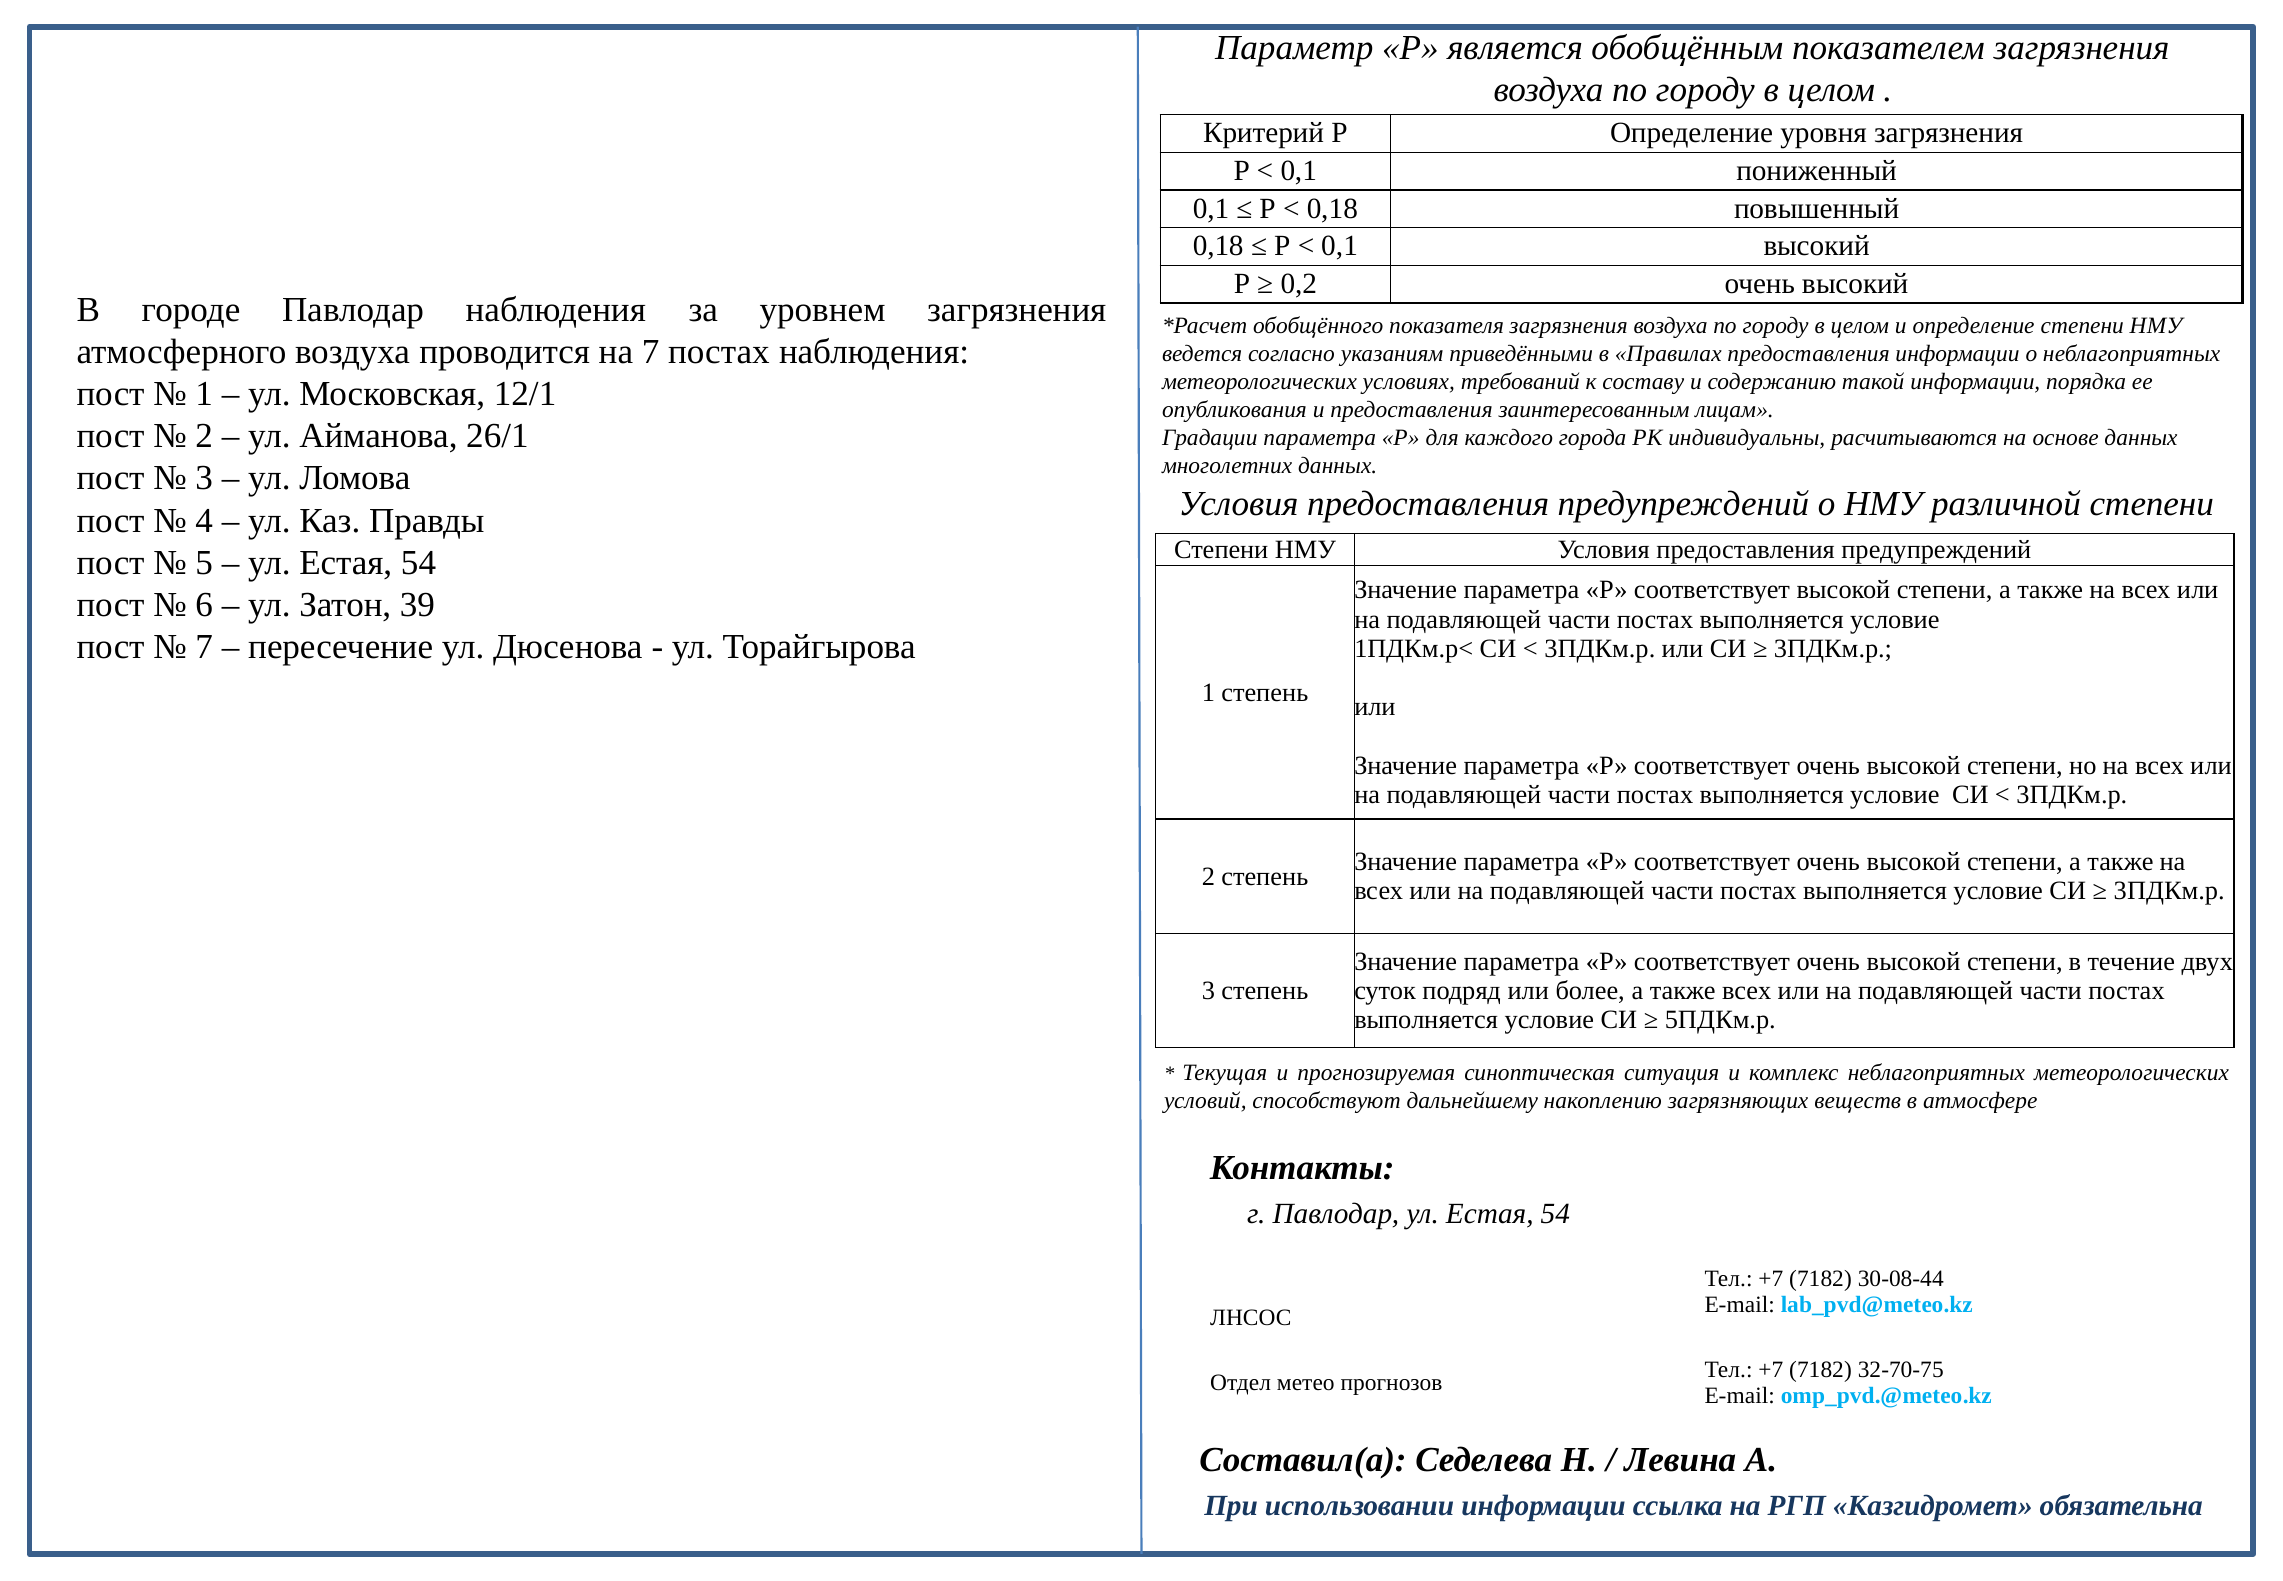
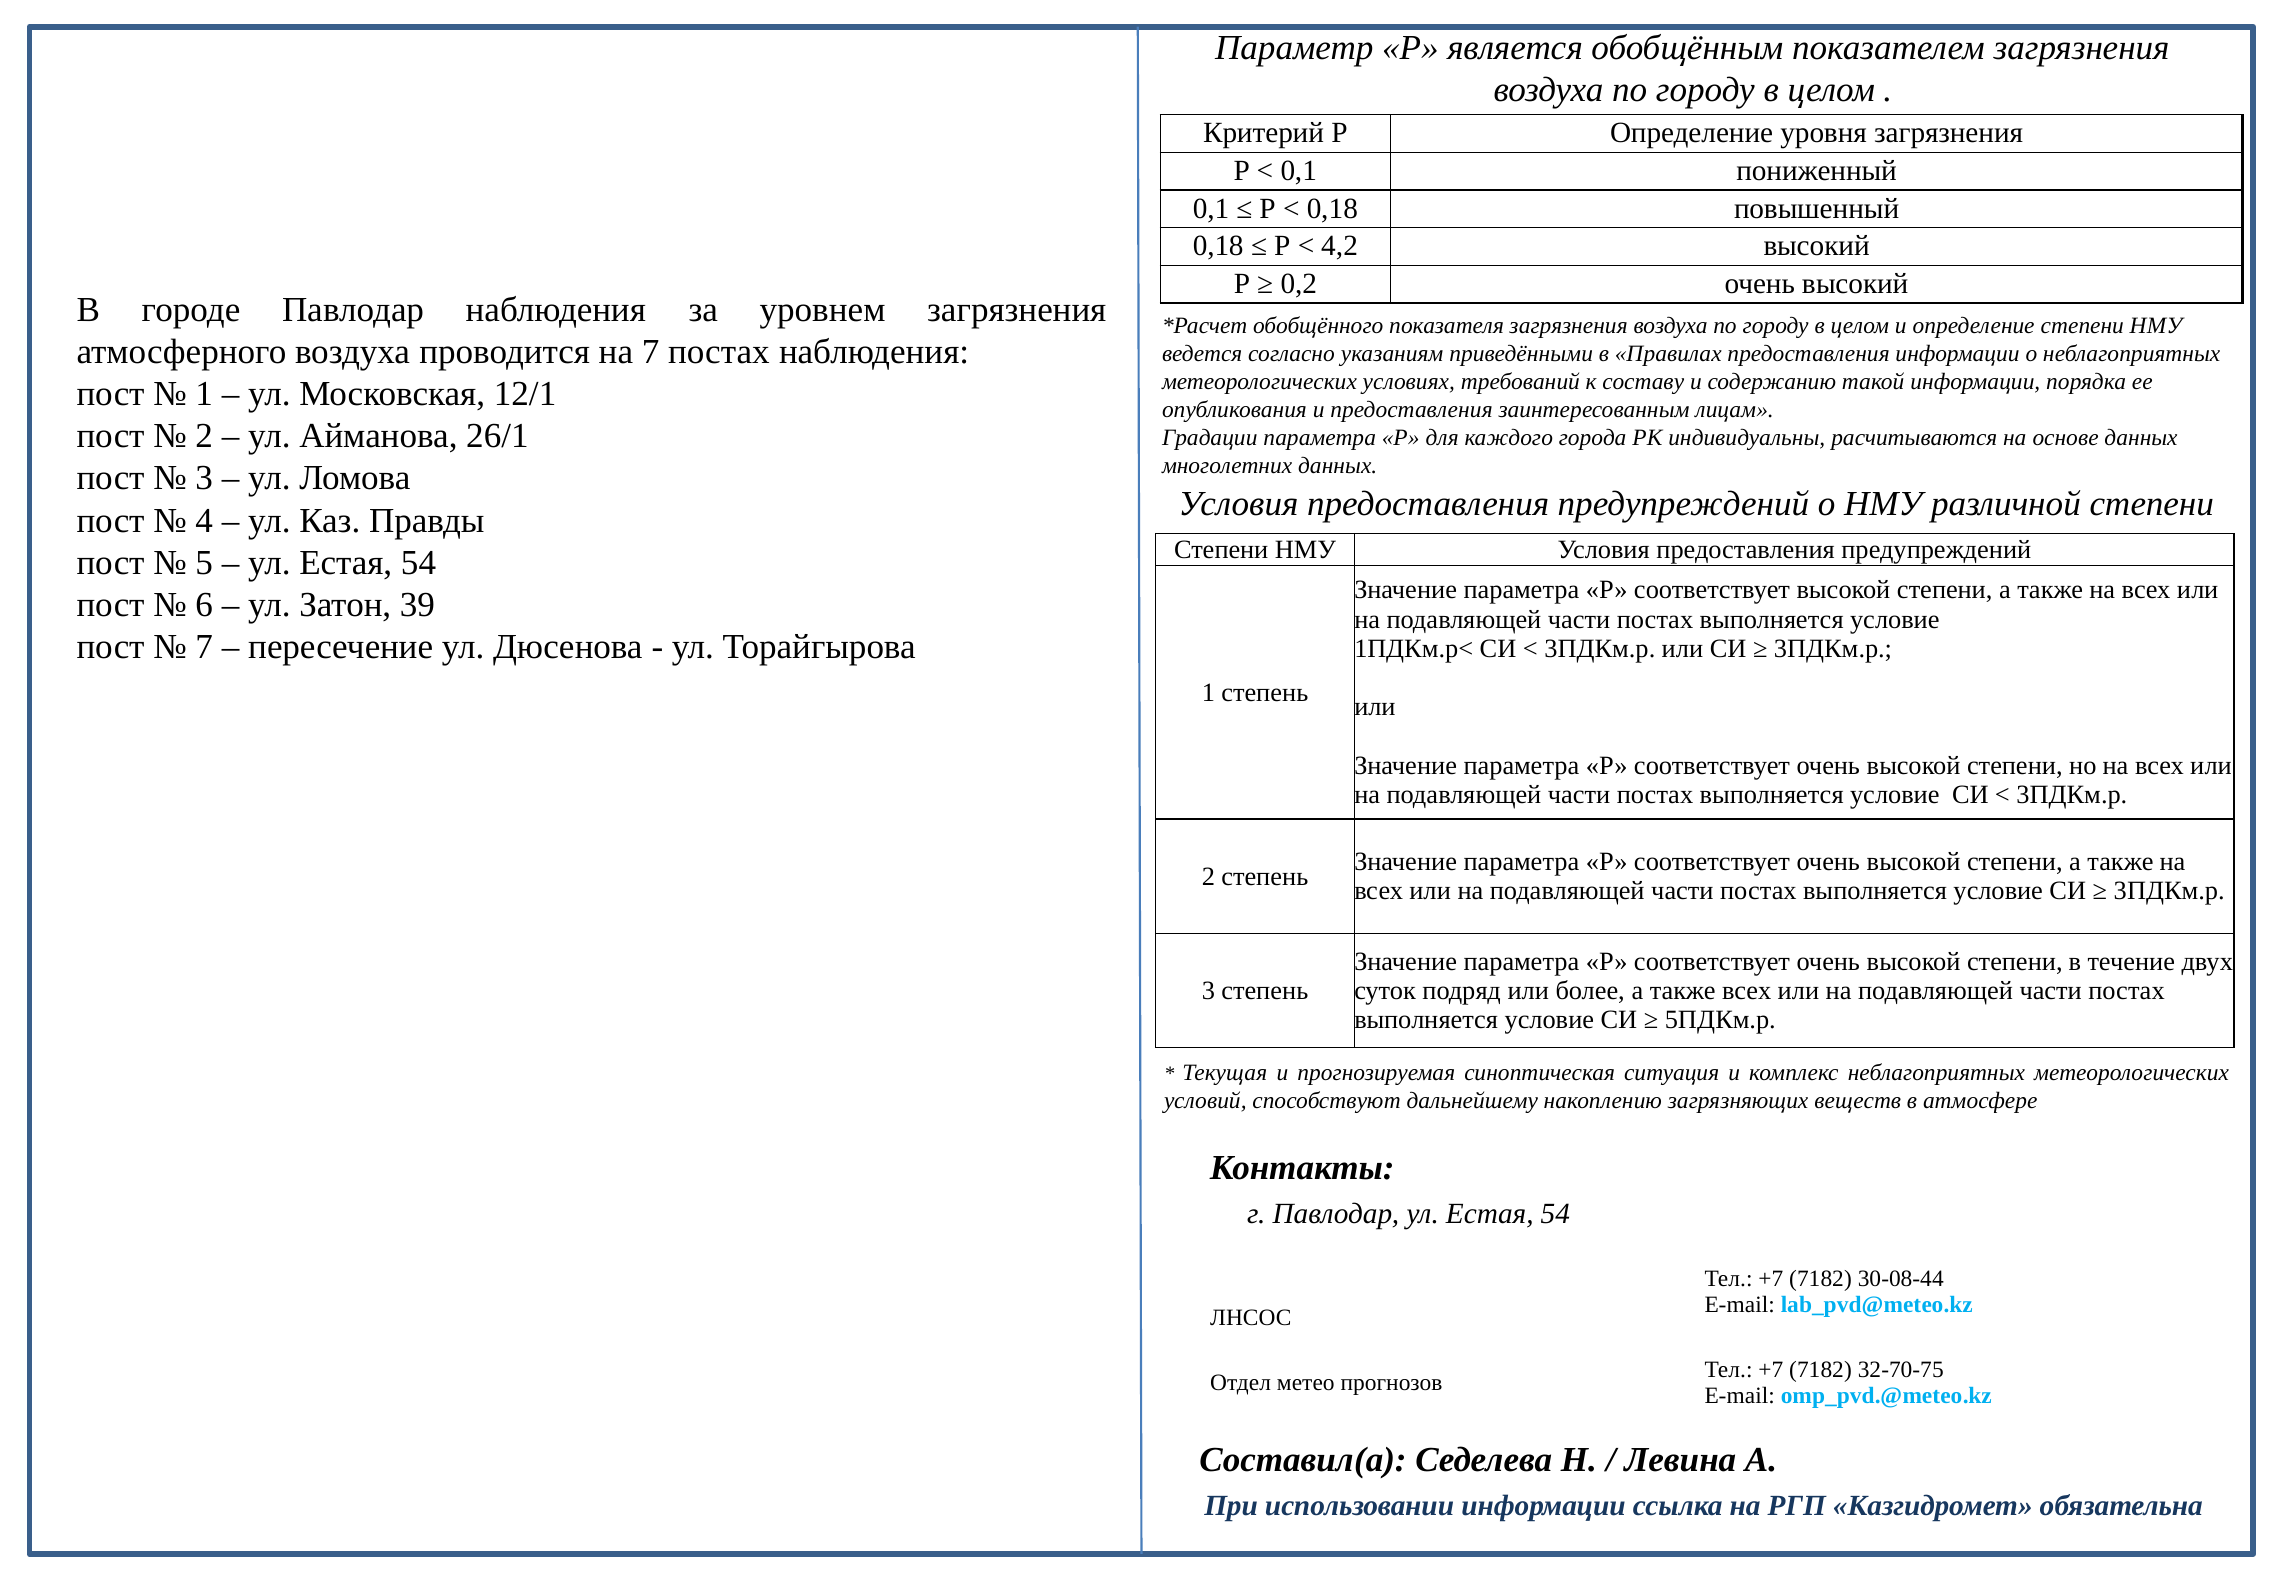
0,1 at (1340, 246): 0,1 -> 4,2
